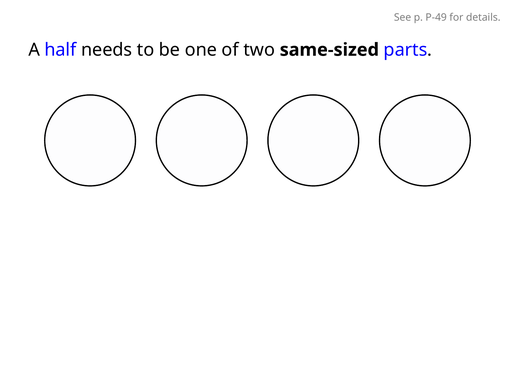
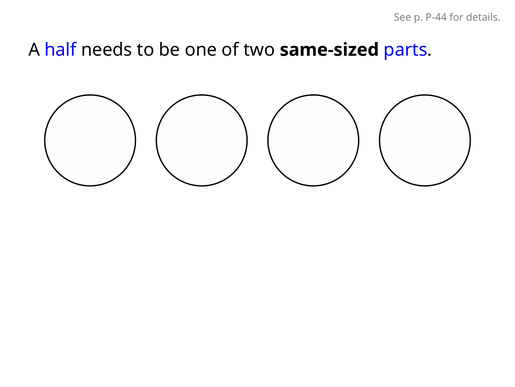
P-49: P-49 -> P-44
